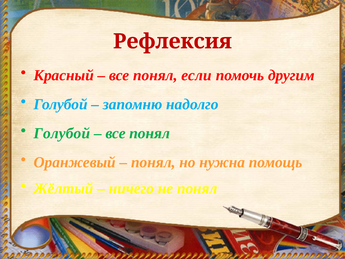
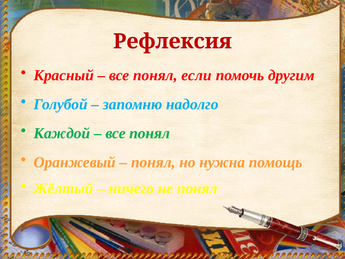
Голубой at (62, 133): Голубой -> Каждой
